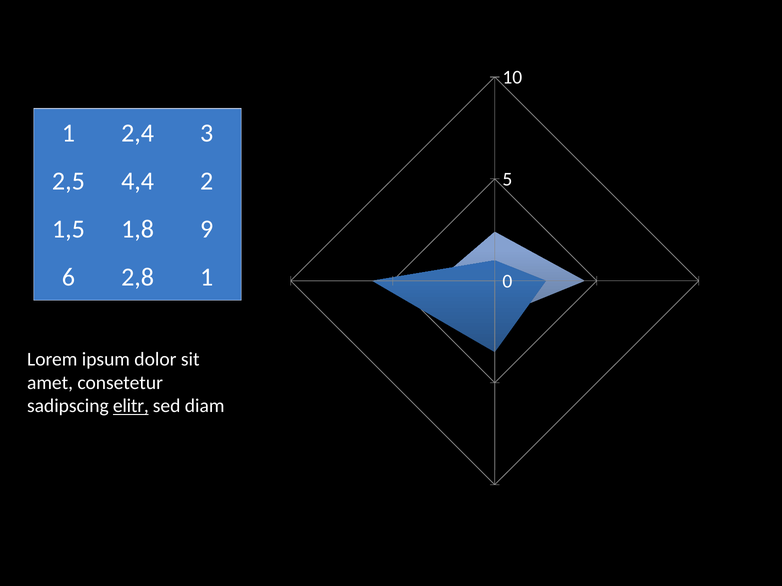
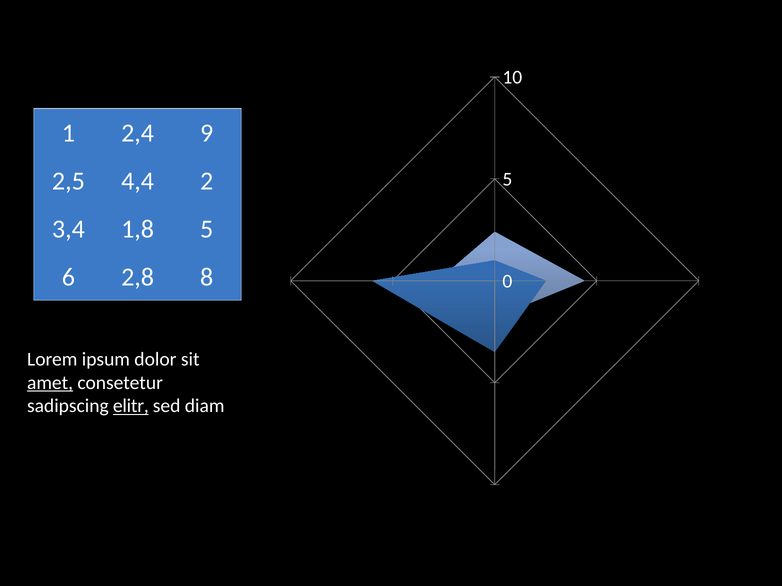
3: 3 -> 9
1,5: 1,5 -> 3,4
1,8 9: 9 -> 5
2,8 1: 1 -> 8
amet underline: none -> present
